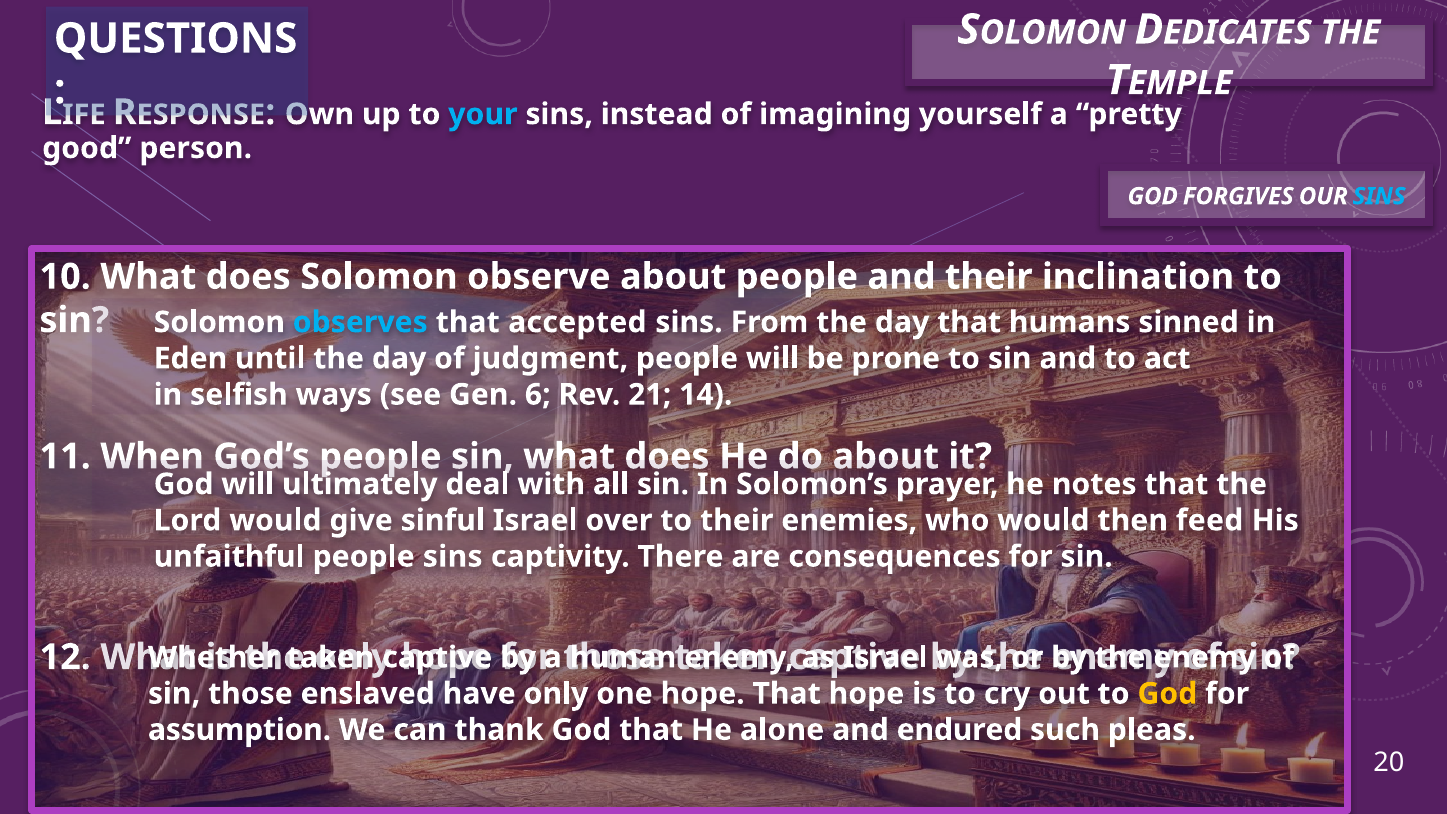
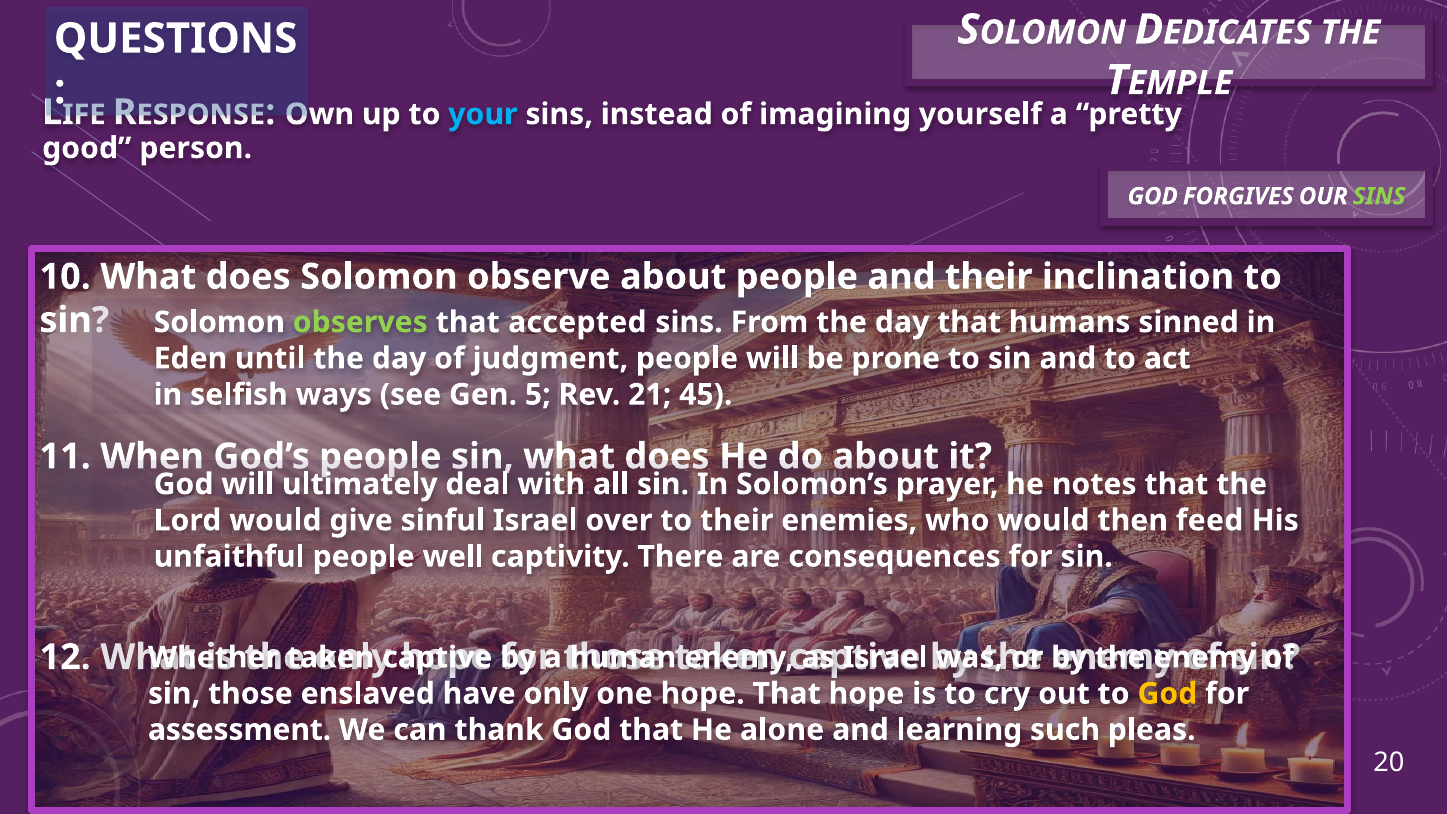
SINS at (1379, 196) colour: light blue -> light green
observes colour: light blue -> light green
6: 6 -> 5
14: 14 -> 45
people sins: sins -> well
assumption: assumption -> assessment
endured: endured -> learning
